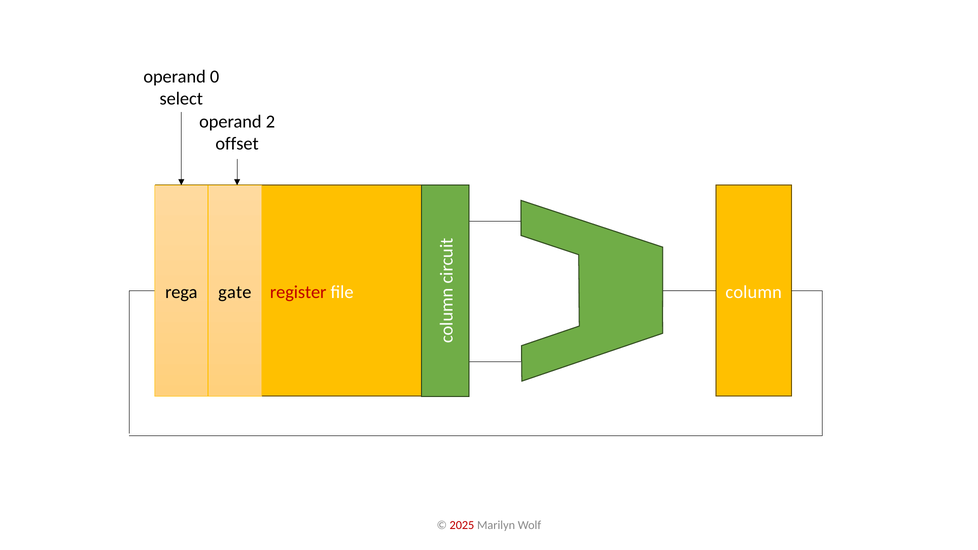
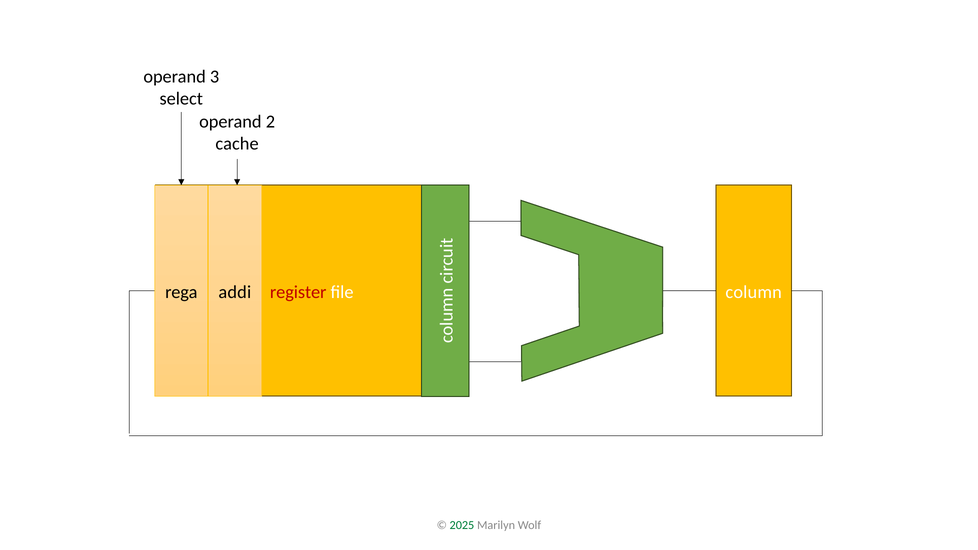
0: 0 -> 3
offset: offset -> cache
gate: gate -> addi
2025 colour: red -> green
